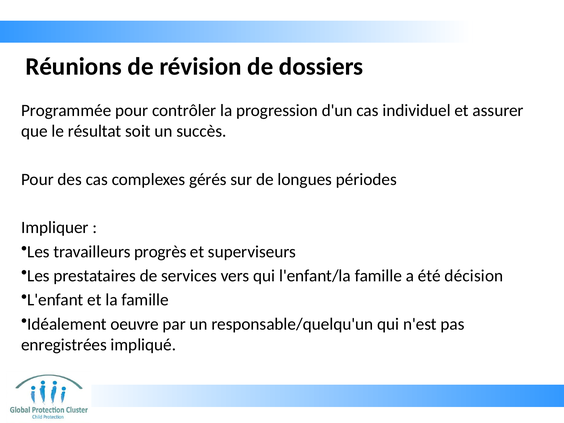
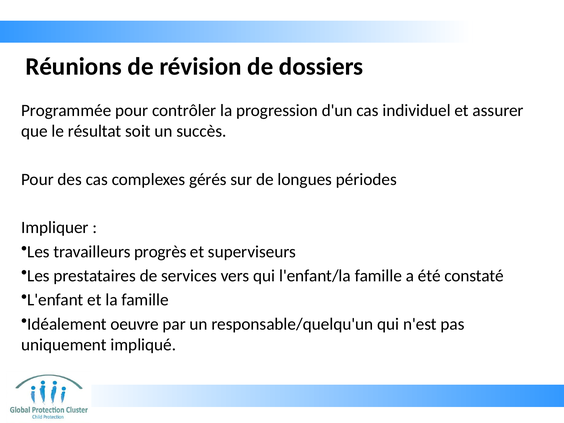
décision: décision -> constaté
enregistrées: enregistrées -> uniquement
